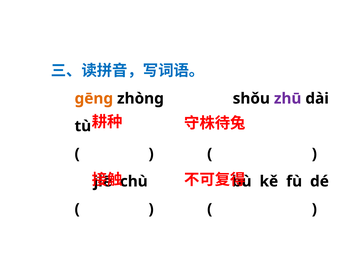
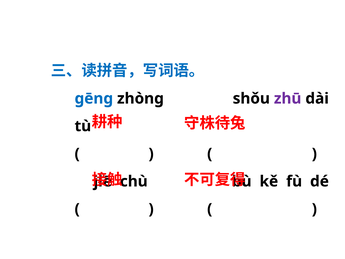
gēng colour: orange -> blue
